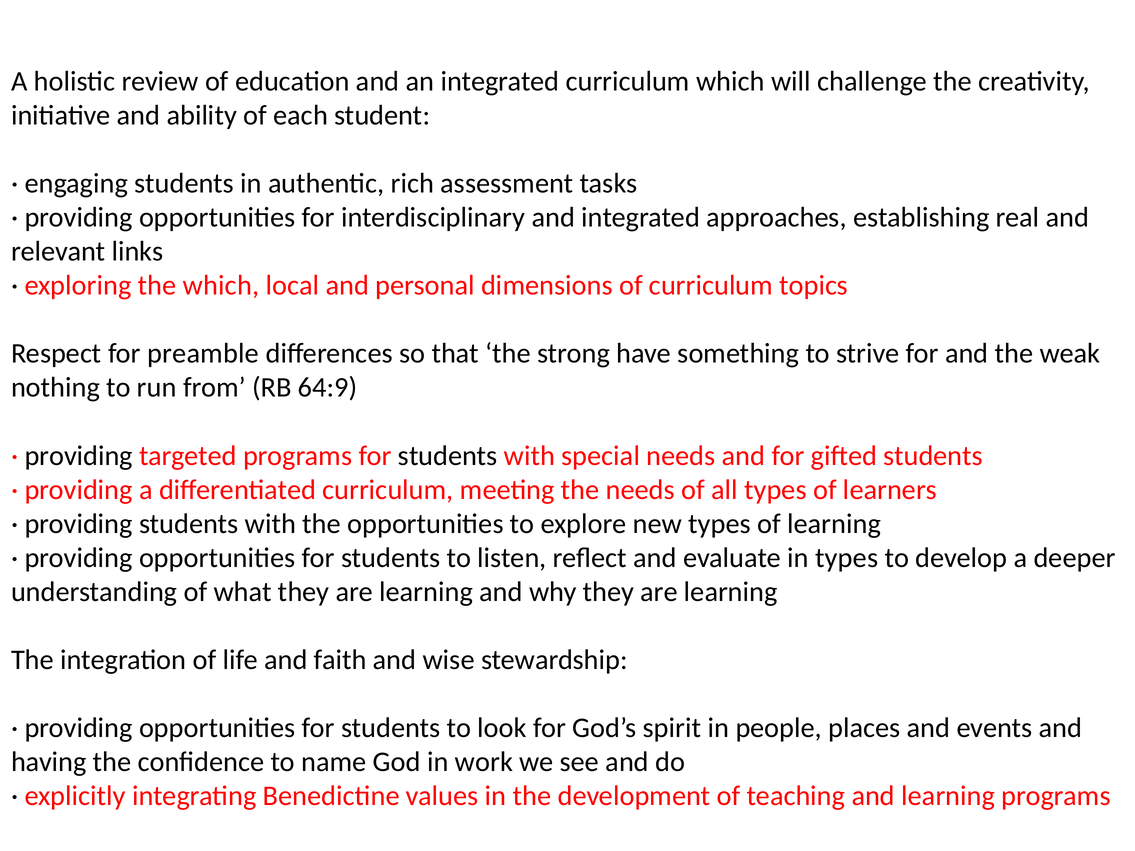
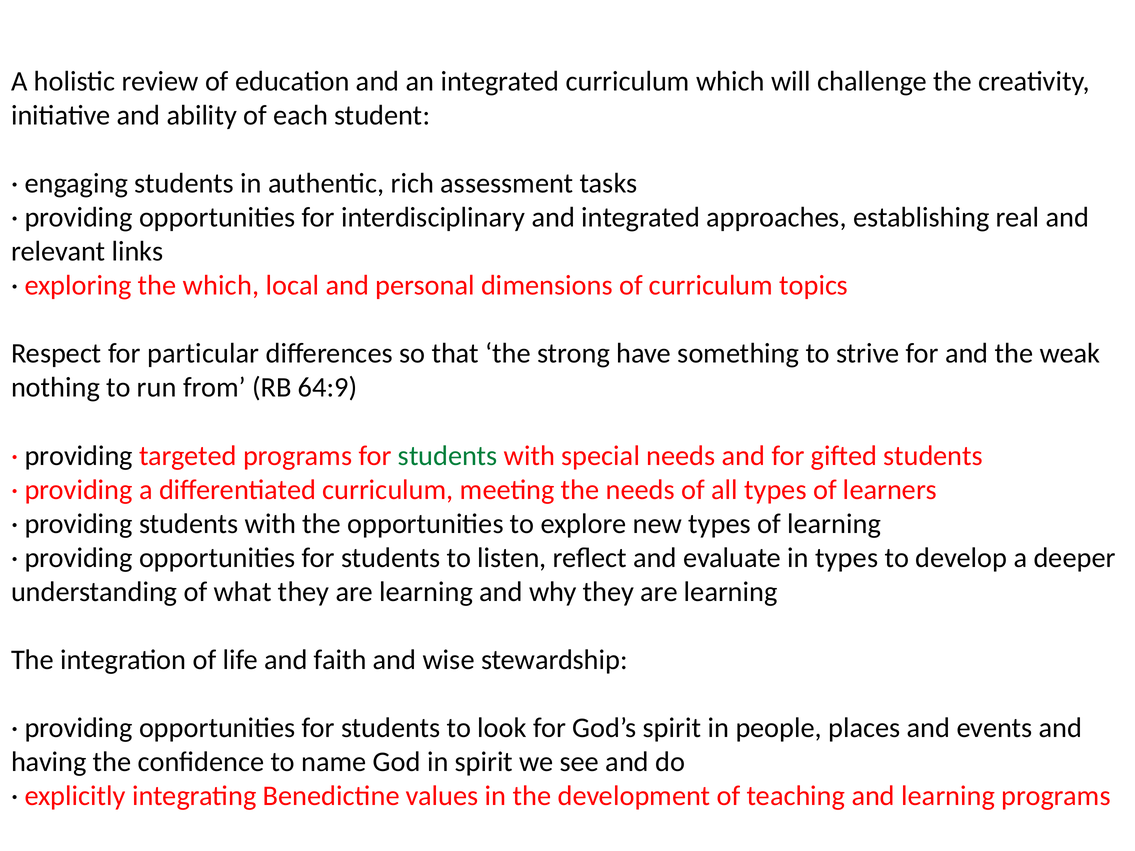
preamble: preamble -> particular
students at (448, 456) colour: black -> green
in work: work -> spirit
